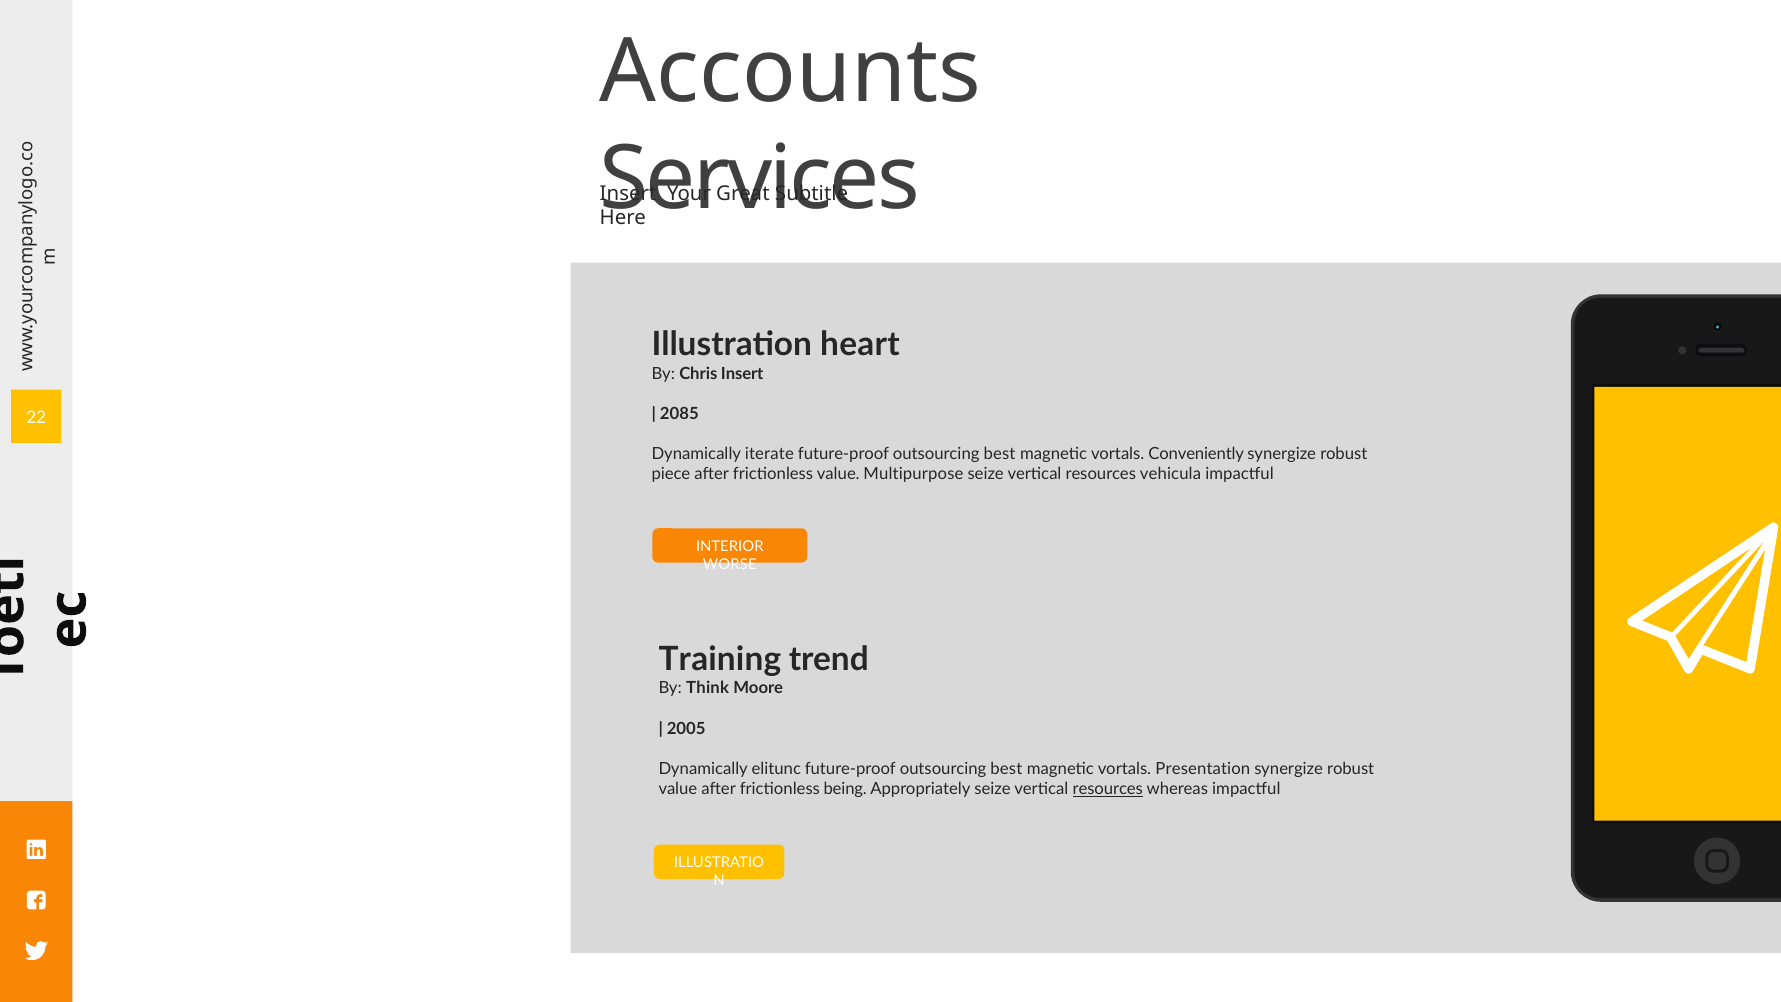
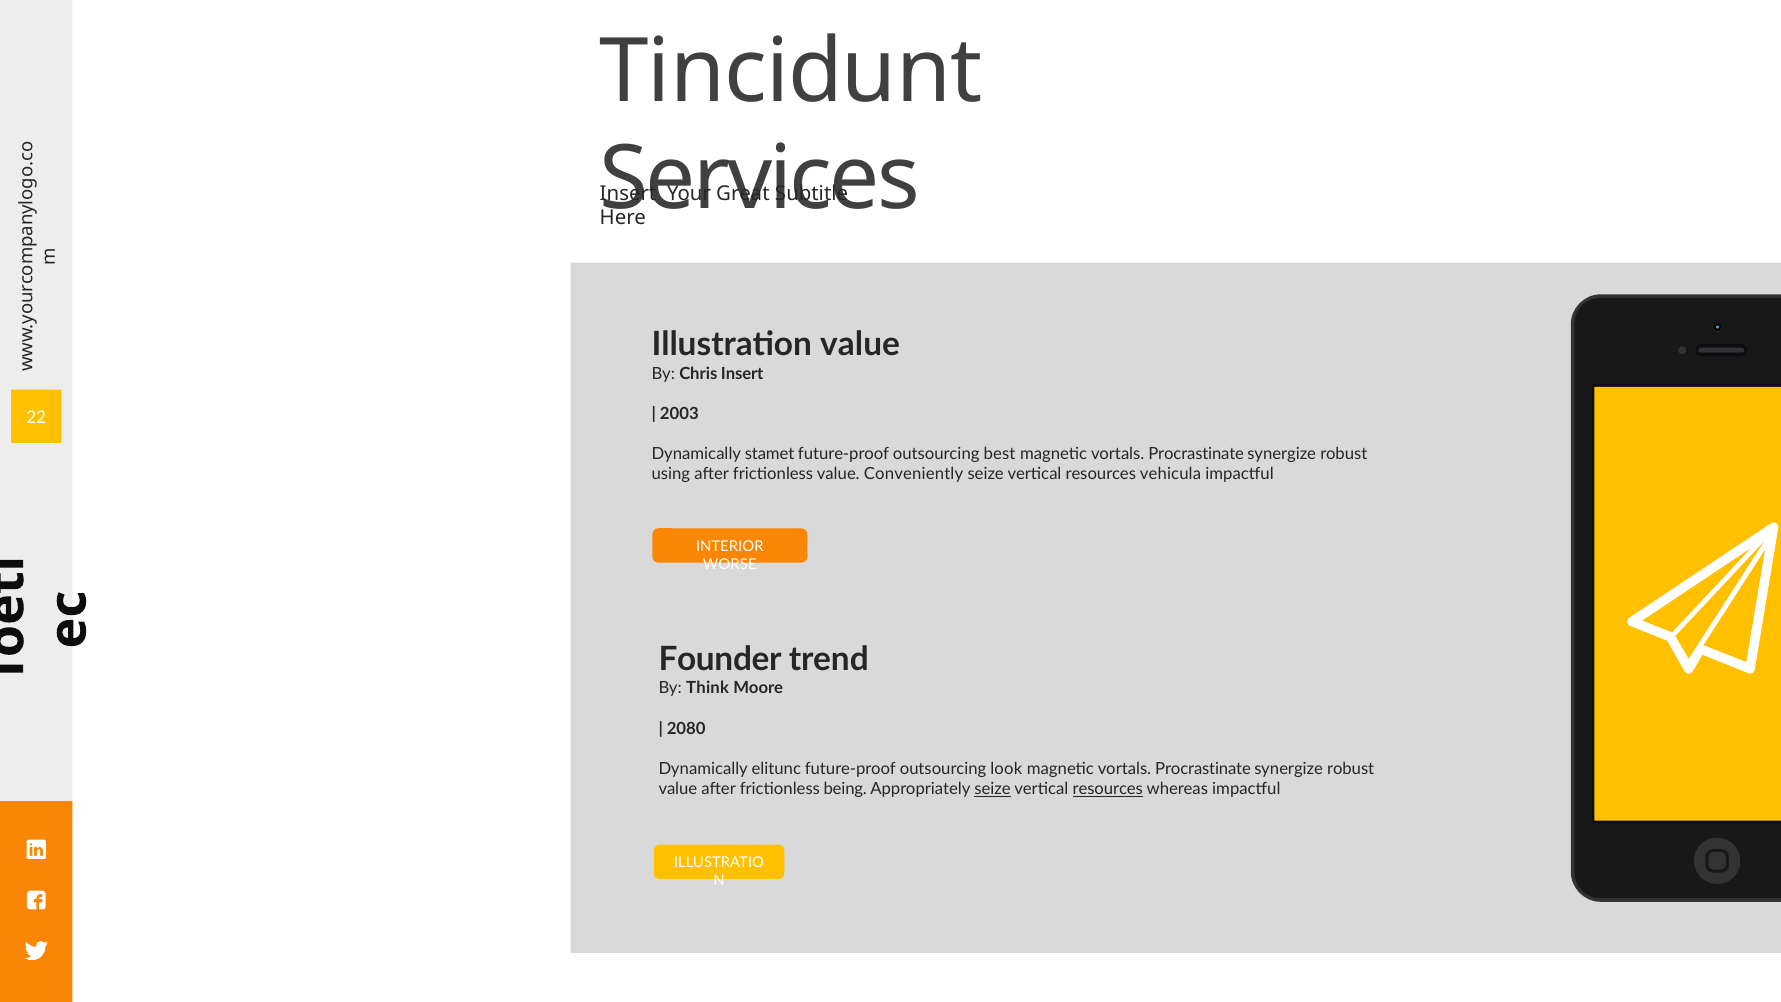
Accounts: Accounts -> Tincidunt
Illustration heart: heart -> value
2085: 2085 -> 2003
iterate: iterate -> stamet
Conveniently at (1196, 454): Conveniently -> Procrastinate
piece: piece -> using
Multipurpose: Multipurpose -> Conveniently
Training: Training -> Founder
2005: 2005 -> 2080
best at (1006, 769): best -> look
Presentation at (1203, 769): Presentation -> Procrastinate
seize at (992, 789) underline: none -> present
